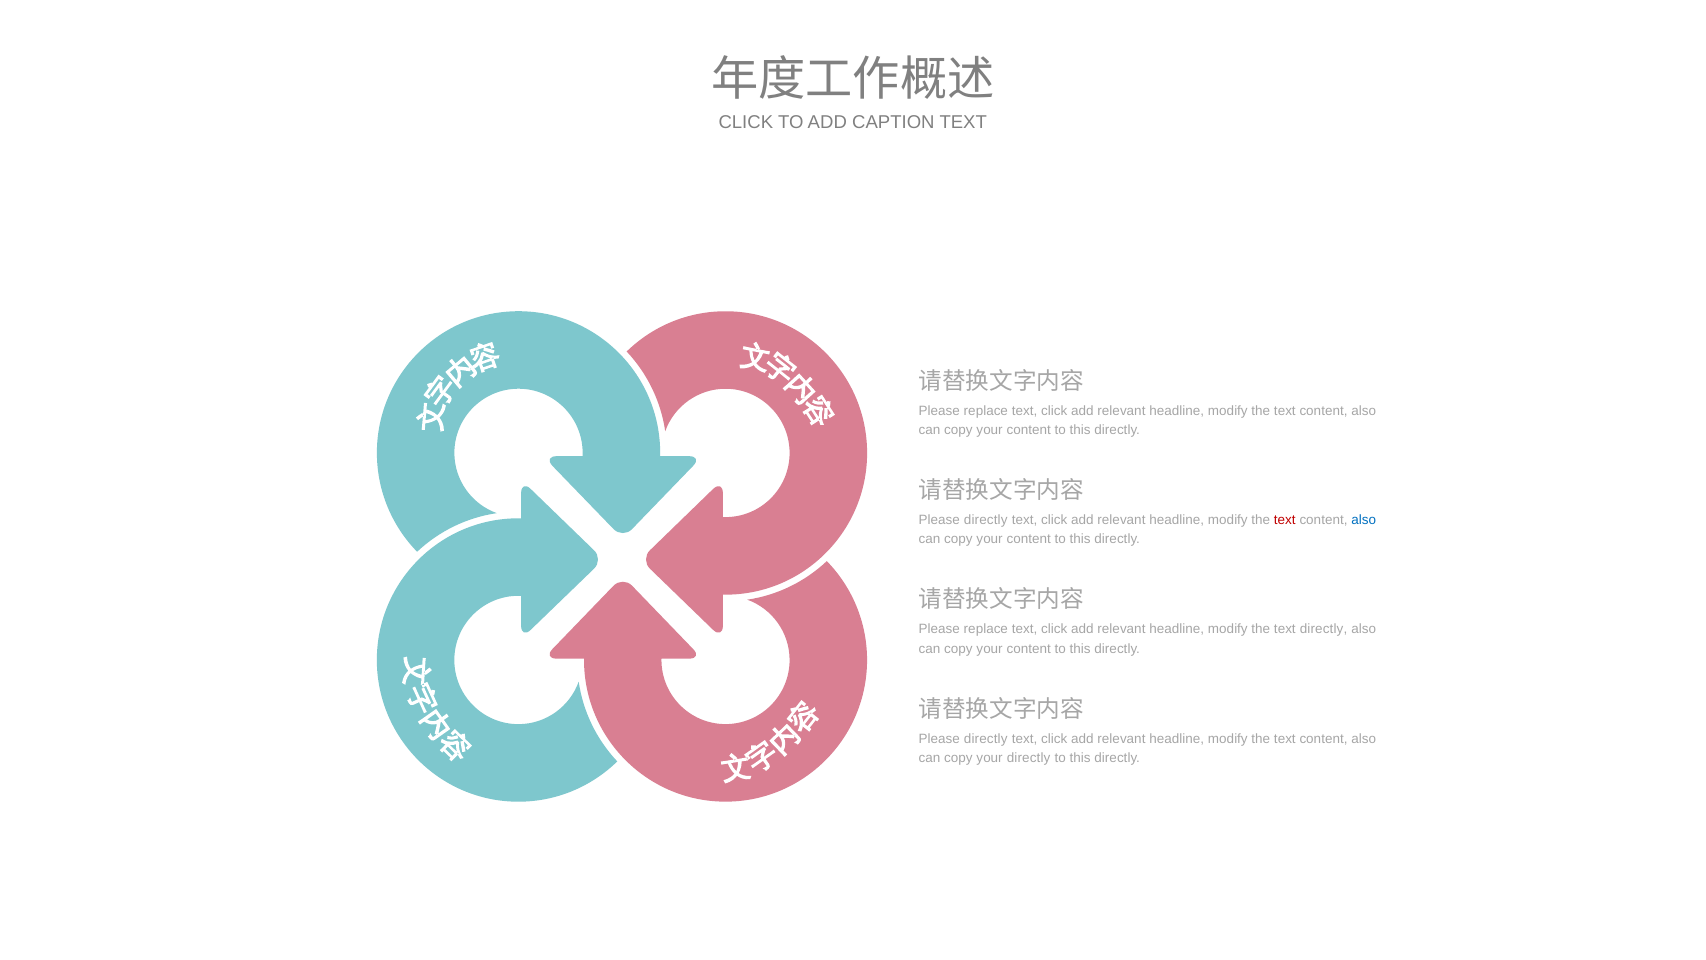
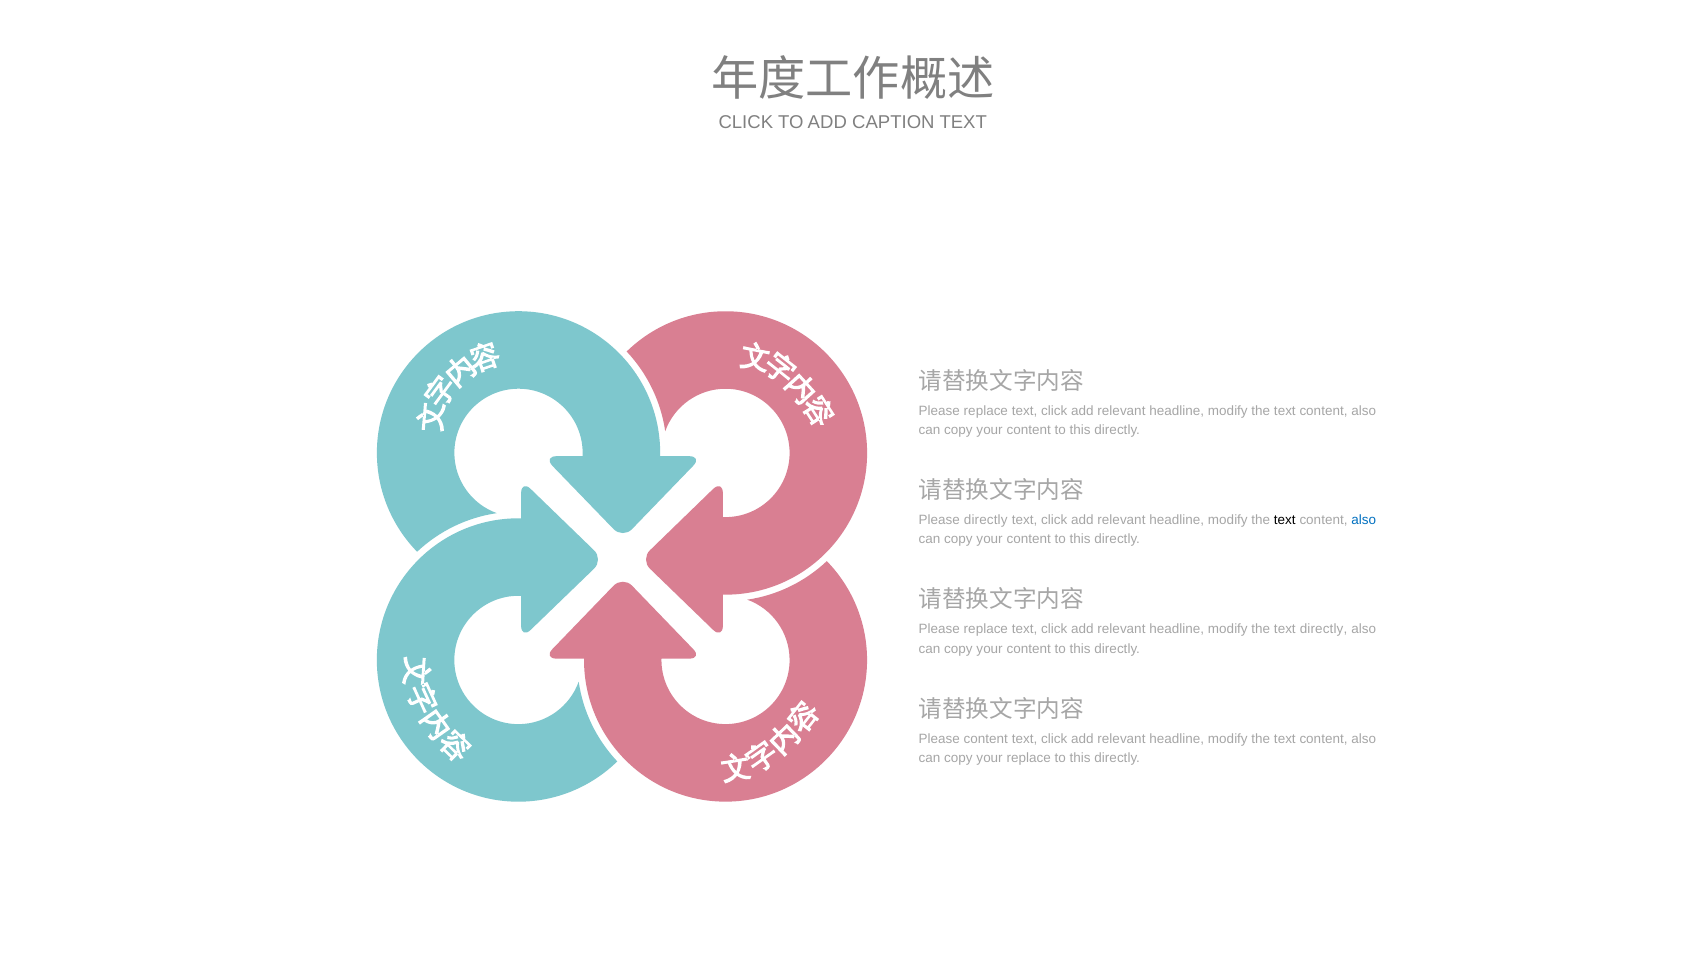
text at (1285, 520) colour: red -> black
directly at (986, 738): directly -> content
your directly: directly -> replace
